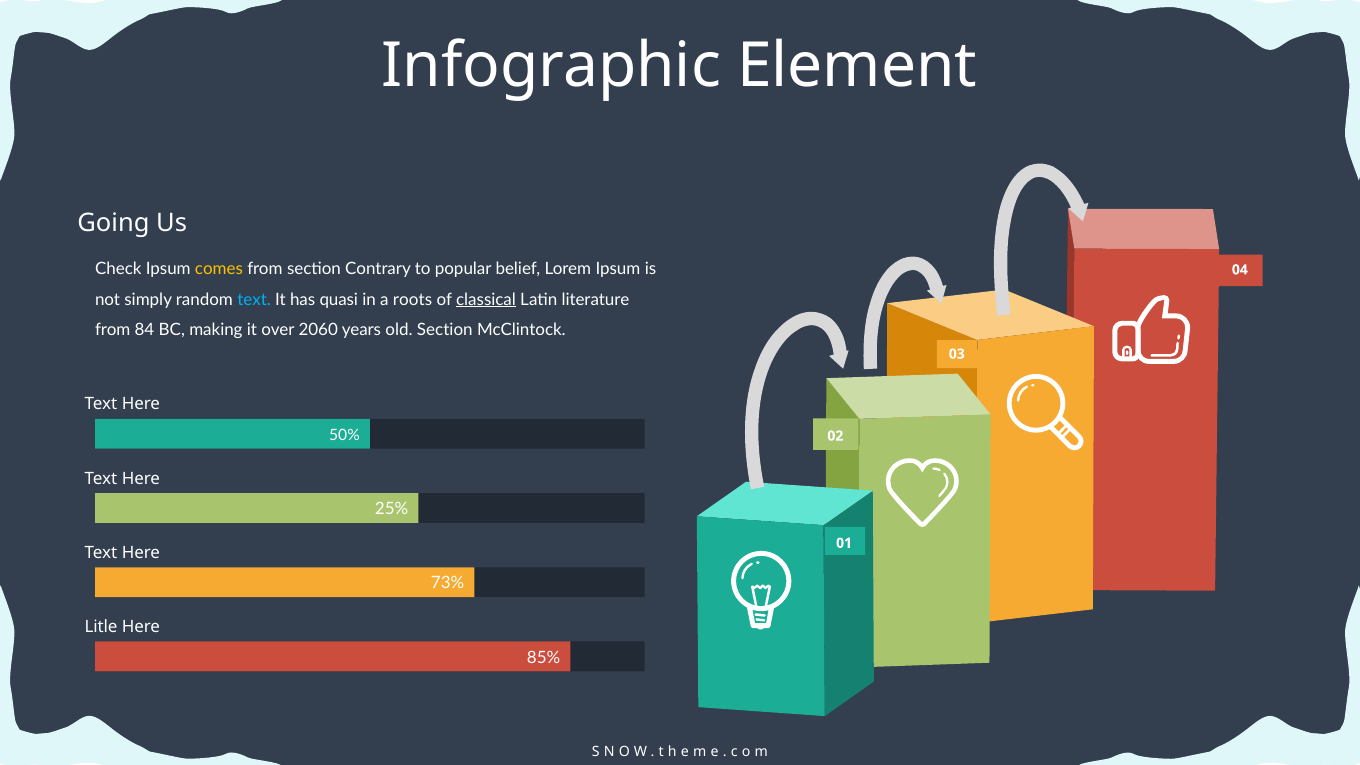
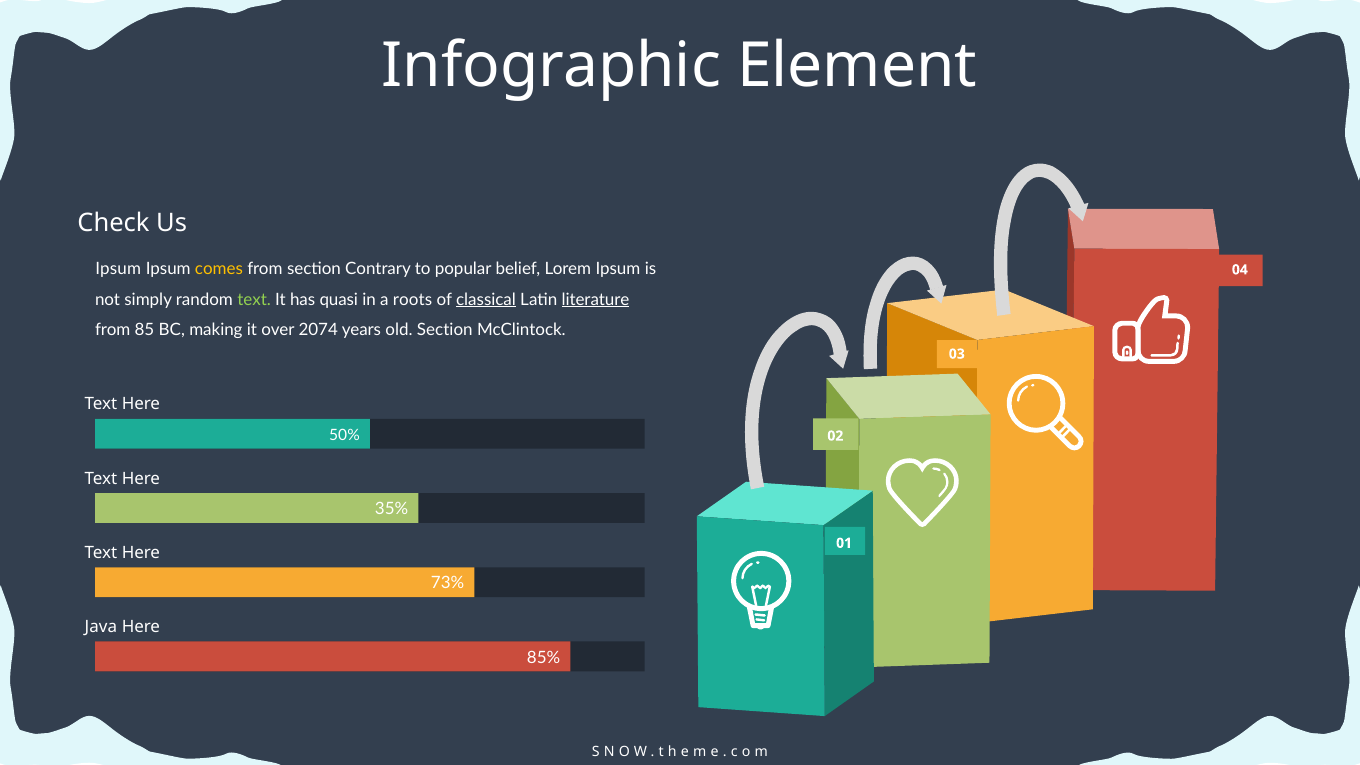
Going: Going -> Check
Check at (118, 269): Check -> Ipsum
text at (254, 300) colour: light blue -> light green
literature underline: none -> present
84: 84 -> 85
2060: 2060 -> 2074
25%: 25% -> 35%
Litle: Litle -> Java
